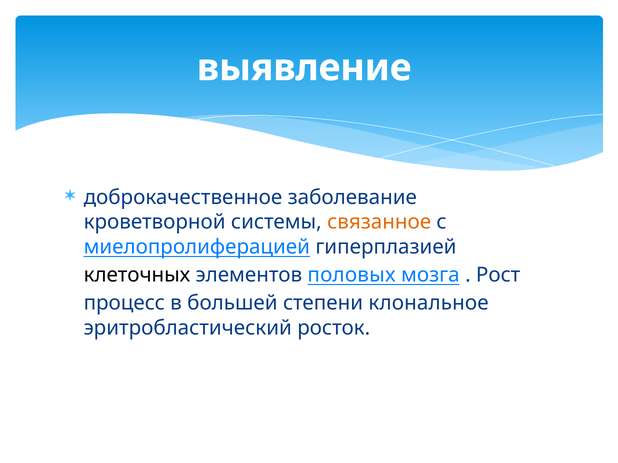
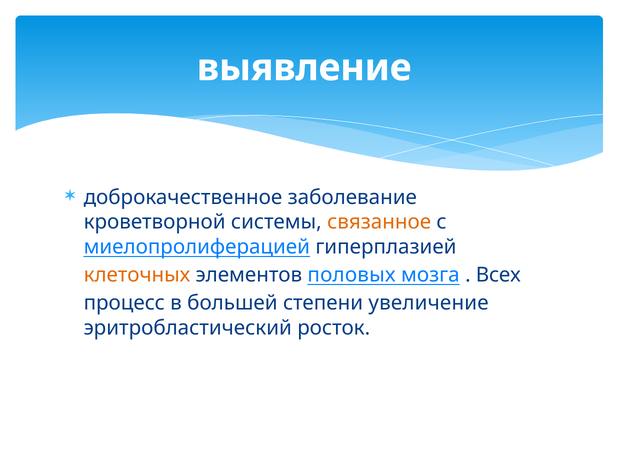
клеточных colour: black -> orange
Рост: Рост -> Всех
клональное: клональное -> увеличение
